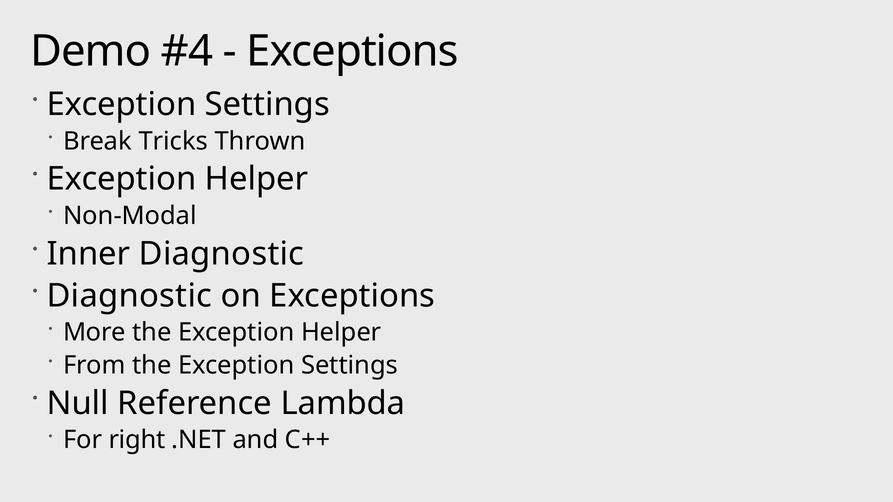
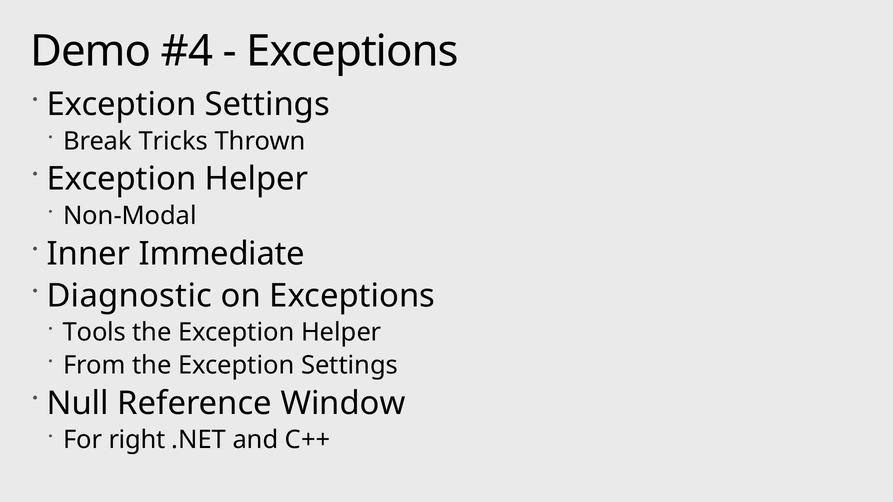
Inner Diagnostic: Diagnostic -> Immediate
More: More -> Tools
Lambda: Lambda -> Window
